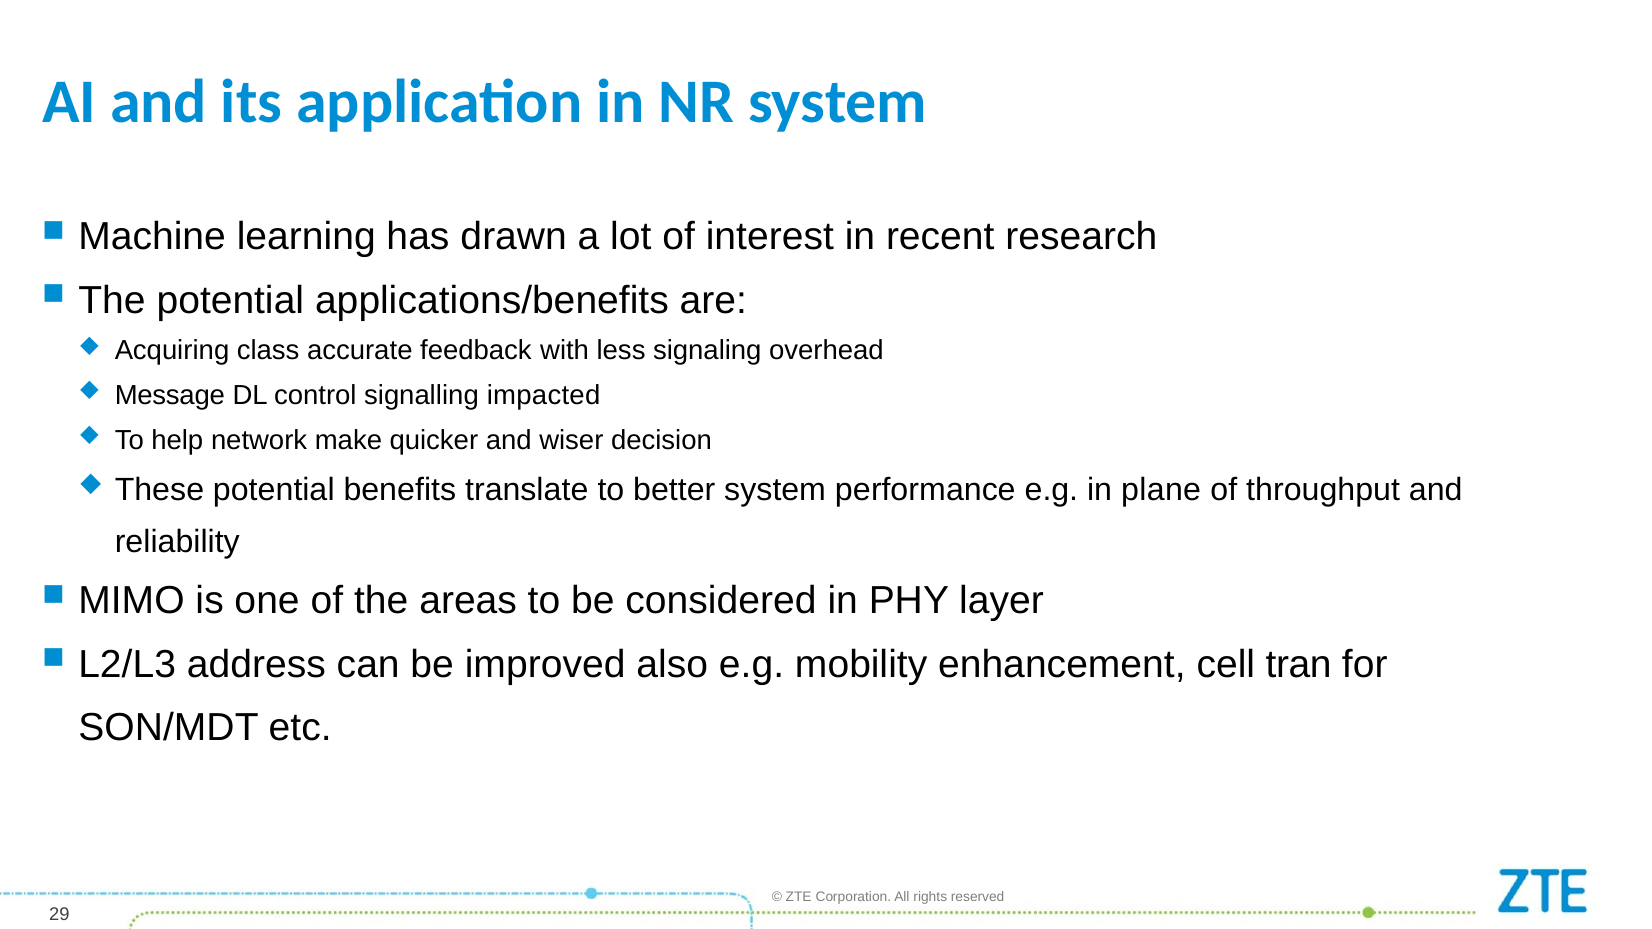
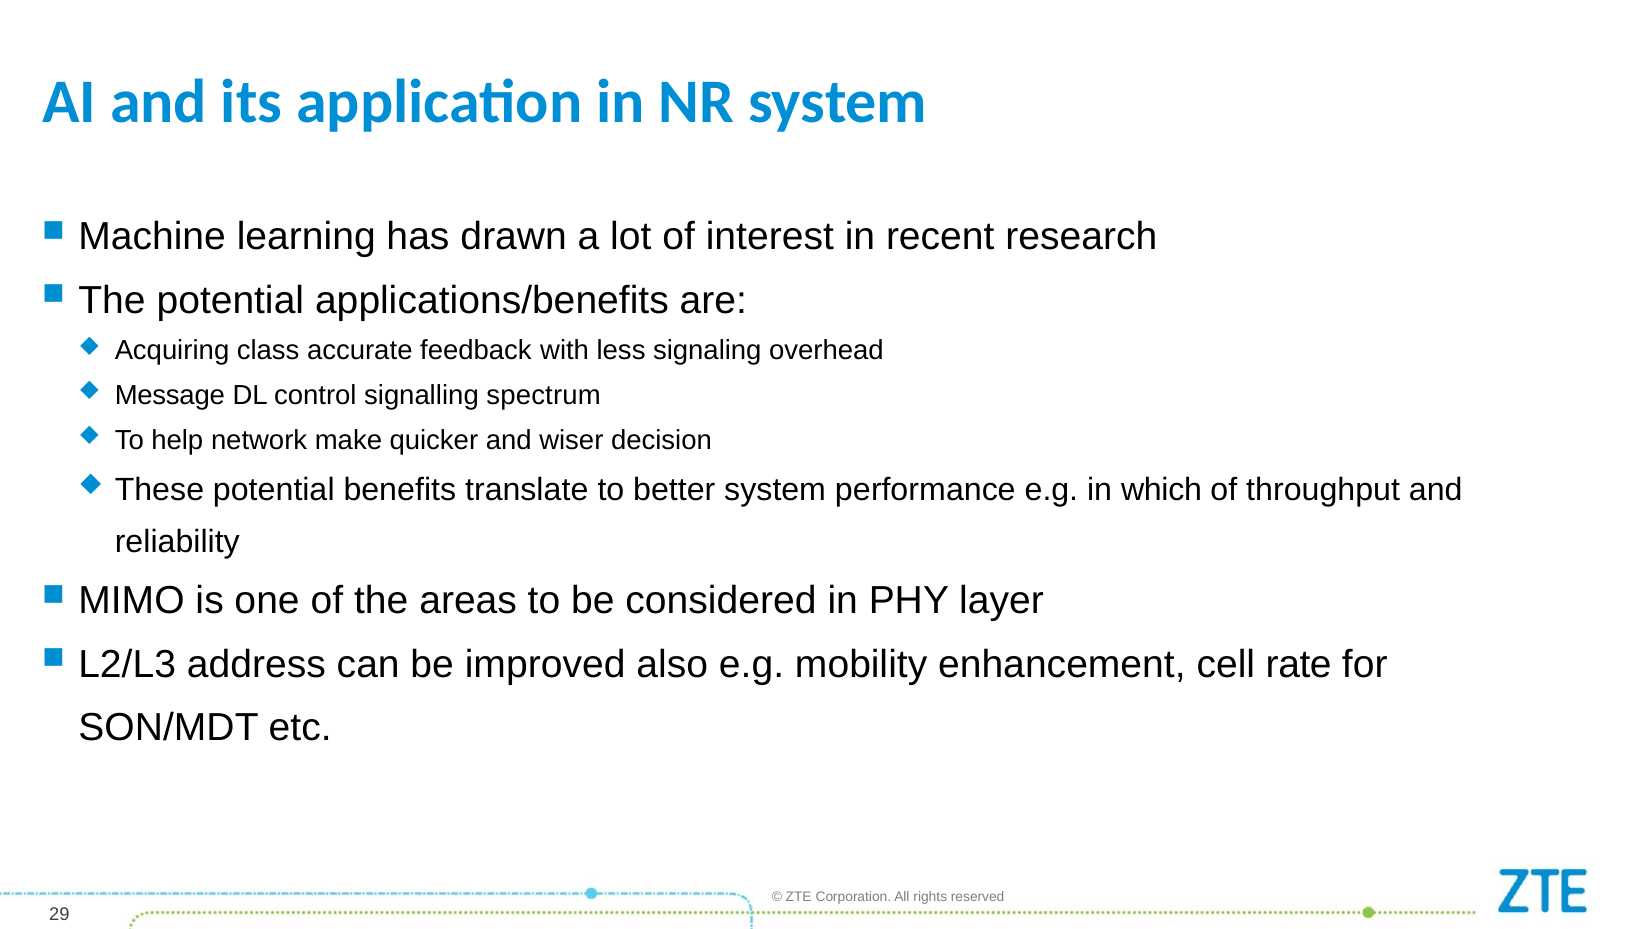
impacted: impacted -> spectrum
plane: plane -> which
tran: tran -> rate
